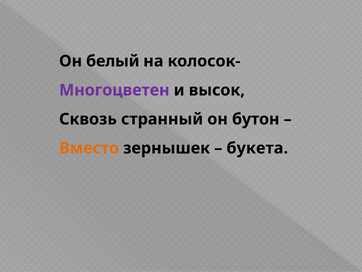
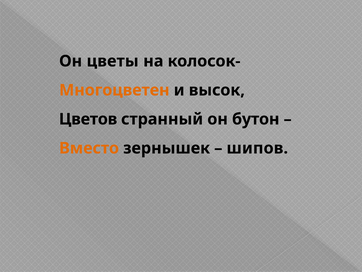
белый: белый -> цветы
Многоцветен colour: purple -> orange
Сквозь: Сквозь -> Цветов
букета: букета -> шипов
